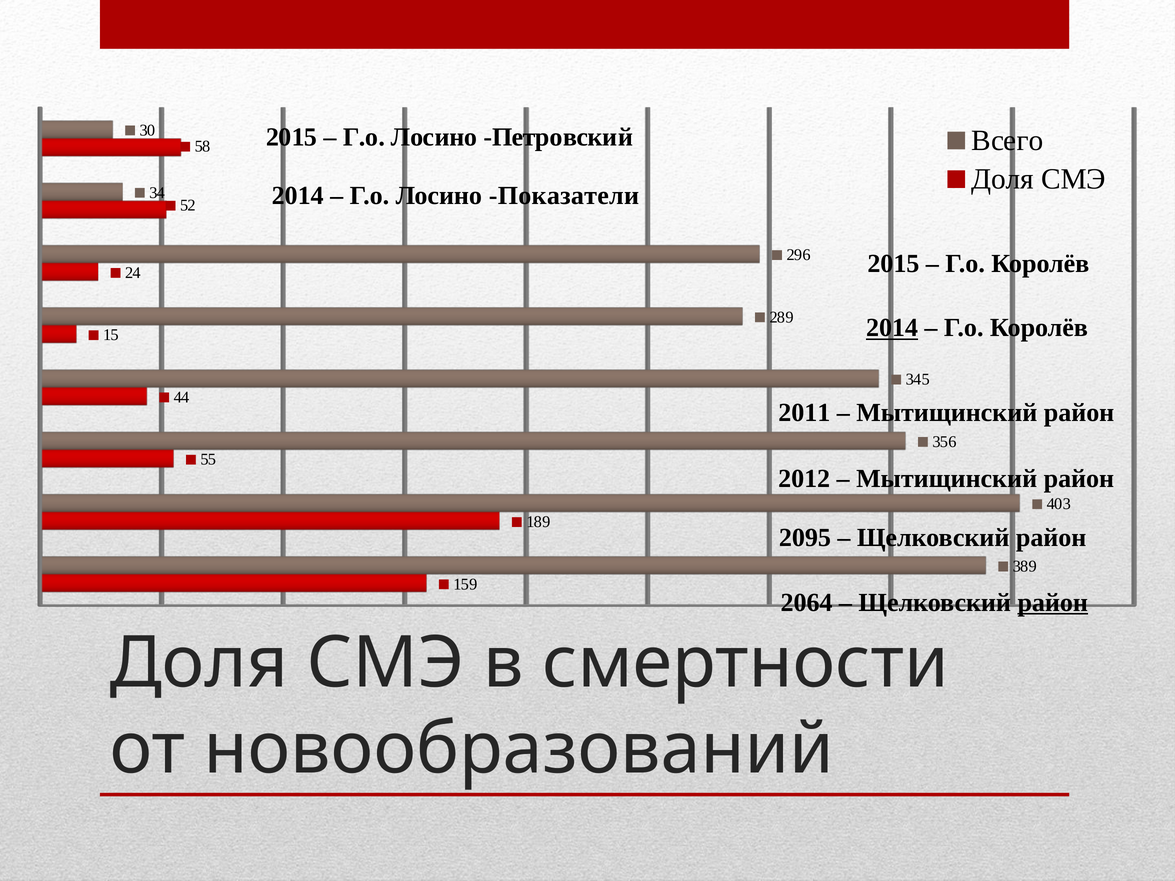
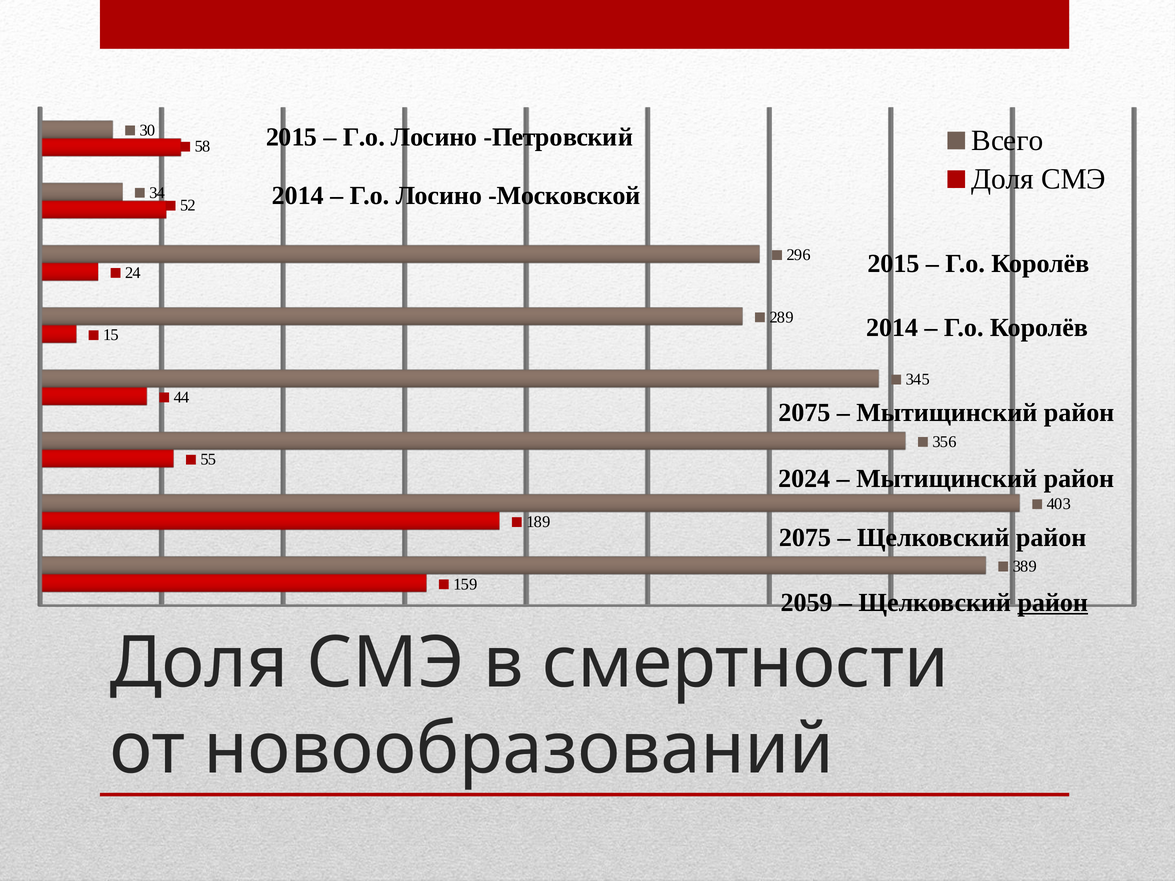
Показатели: Показатели -> Московской
2014 at (892, 328) underline: present -> none
2011 at (804, 413): 2011 -> 2075
2012: 2012 -> 2024
2095 at (805, 538): 2095 -> 2075
2064: 2064 -> 2059
